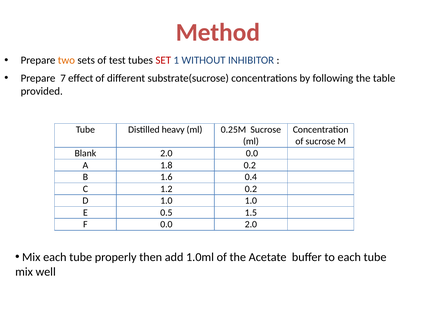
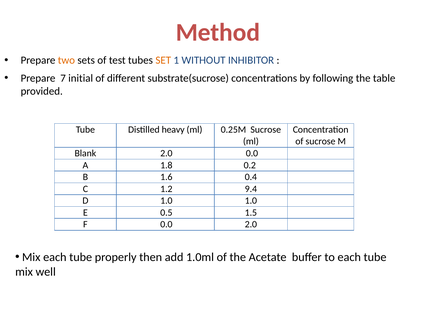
SET colour: red -> orange
effect: effect -> initial
1.2 0.2: 0.2 -> 9.4
